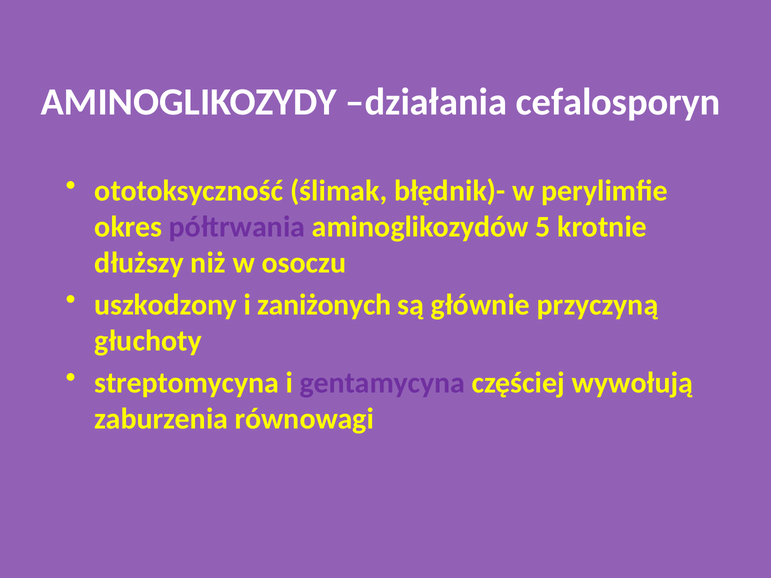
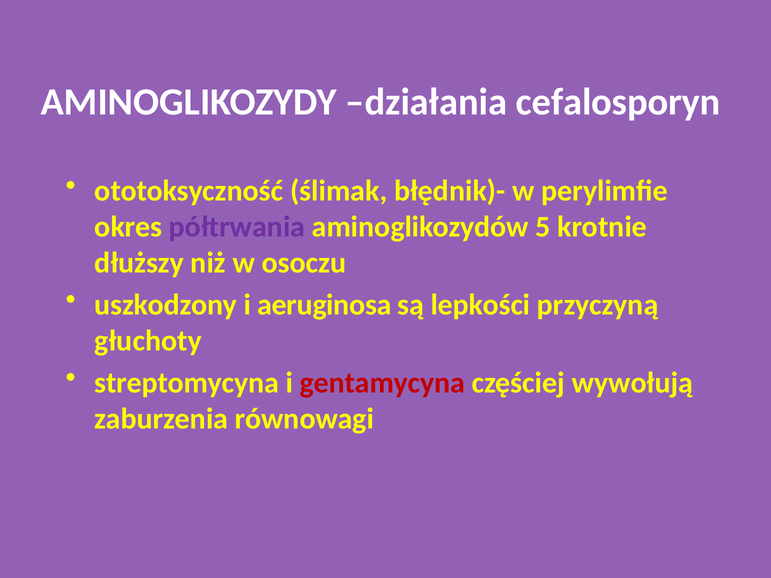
zaniżonych: zaniżonych -> aeruginosa
głównie: głównie -> lepkości
gentamycyna colour: purple -> red
